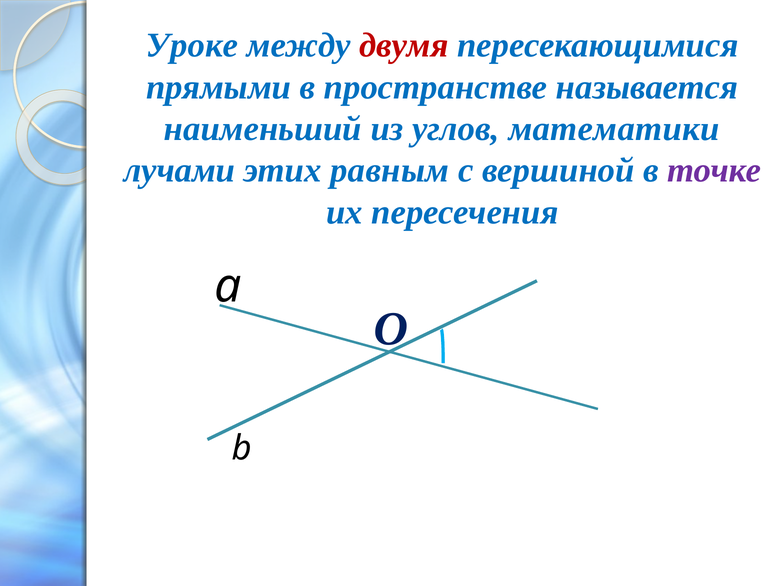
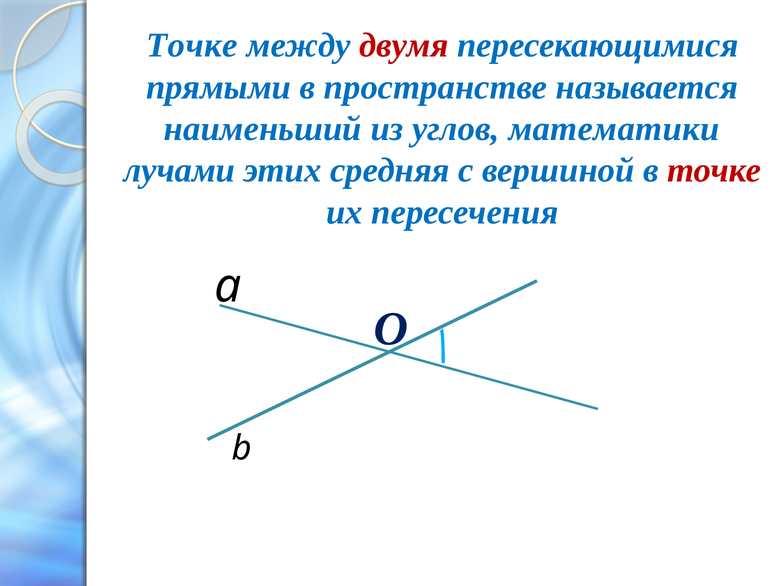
Уроке at (192, 45): Уроке -> Точке
равным: равным -> средняя
точке at (714, 170) colour: purple -> red
